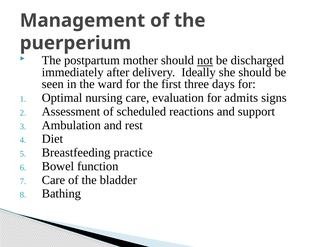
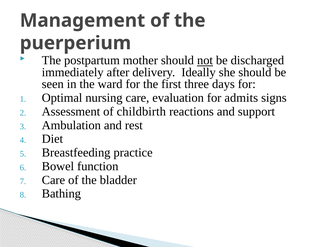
scheduled: scheduled -> childbirth
